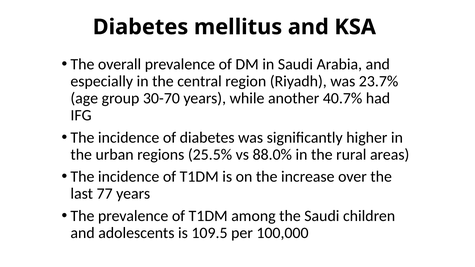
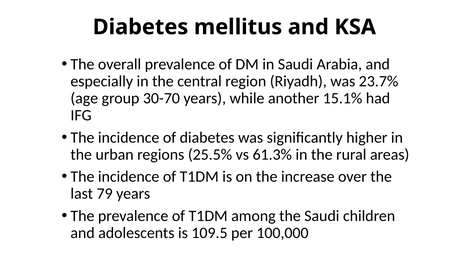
40.7%: 40.7% -> 15.1%
88.0%: 88.0% -> 61.3%
77: 77 -> 79
